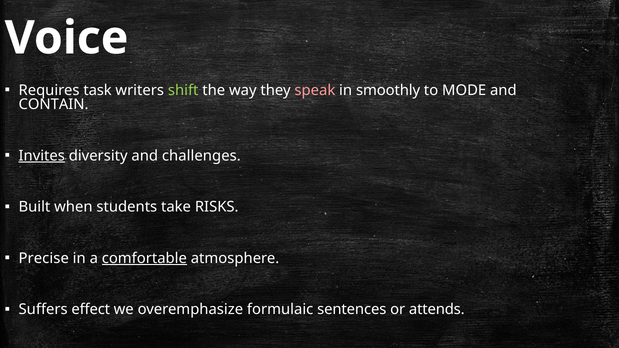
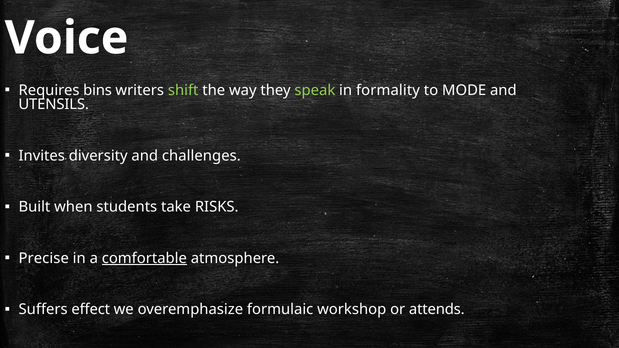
task: task -> bins
speak colour: pink -> light green
smoothly: smoothly -> formality
CONTAIN: CONTAIN -> UTENSILS
Invites underline: present -> none
sentences: sentences -> workshop
